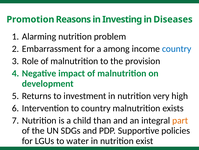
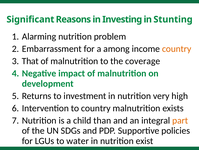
Promotion: Promotion -> Significant
Diseases: Diseases -> Stunting
country at (177, 49) colour: blue -> orange
Role: Role -> That
provision: provision -> coverage
